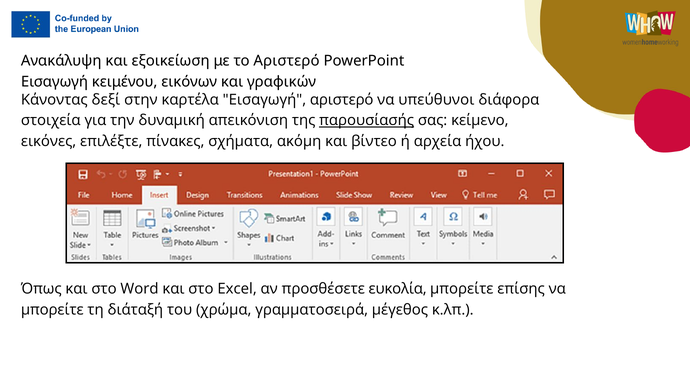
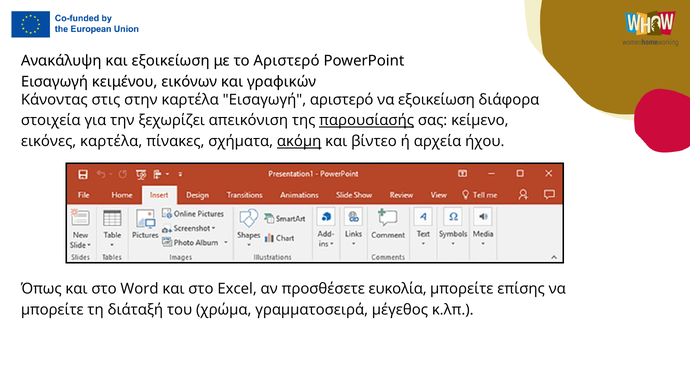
δεξί: δεξί -> στις
να υπεύθυνοι: υπεύθυνοι -> εξοικείωση
δυναμική: δυναμική -> ξεχωρίζει
εικόνες επιλέξτε: επιλέξτε -> καρτέλα
ακόμη underline: none -> present
